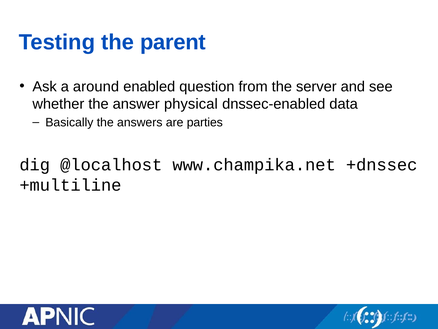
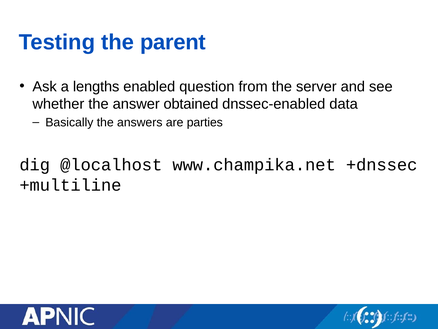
around: around -> lengths
physical: physical -> obtained
